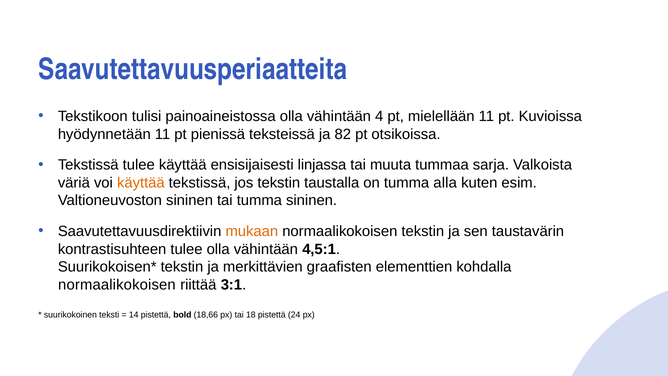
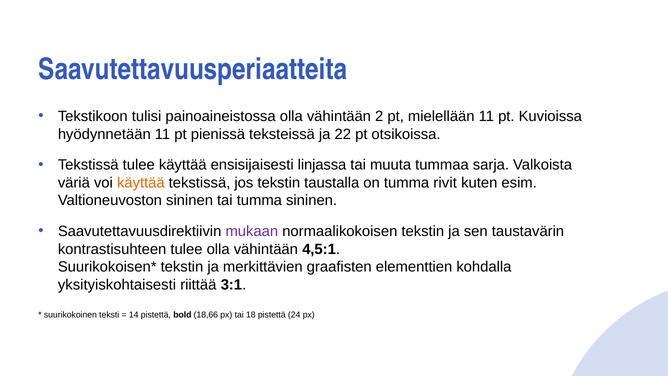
4: 4 -> 2
82: 82 -> 22
alla: alla -> rivit
mukaan colour: orange -> purple
normaalikokoisen at (117, 285): normaalikokoisen -> yksityiskohtaisesti
